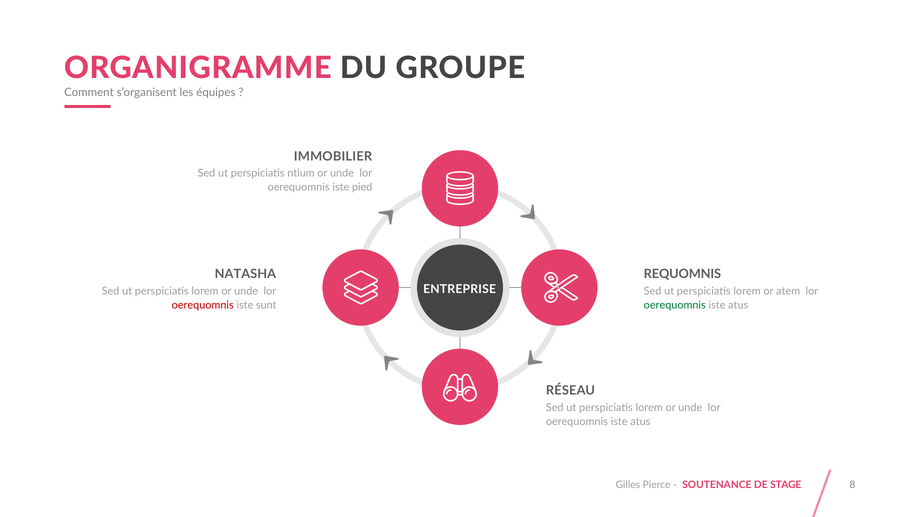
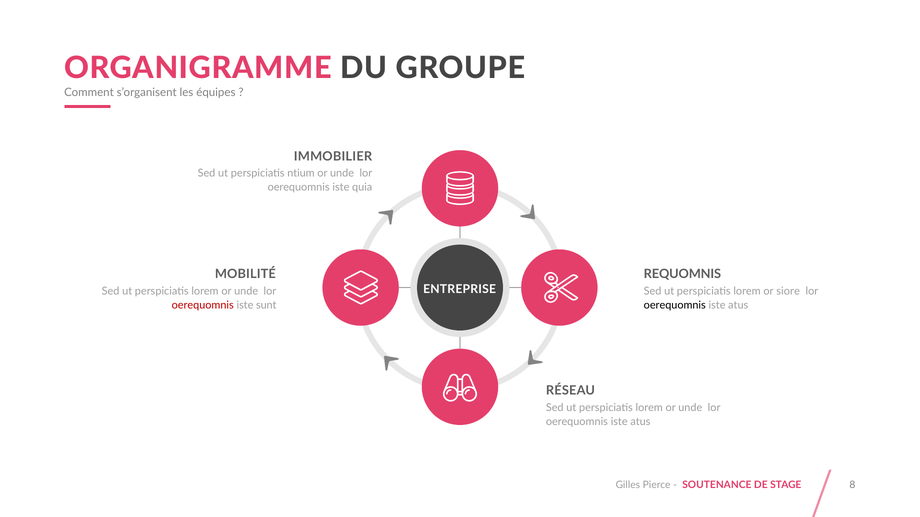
pied: pied -> quia
NATASHA: NATASHA -> MOBILITÉ
atem: atem -> siore
oerequomnis at (675, 305) colour: green -> black
